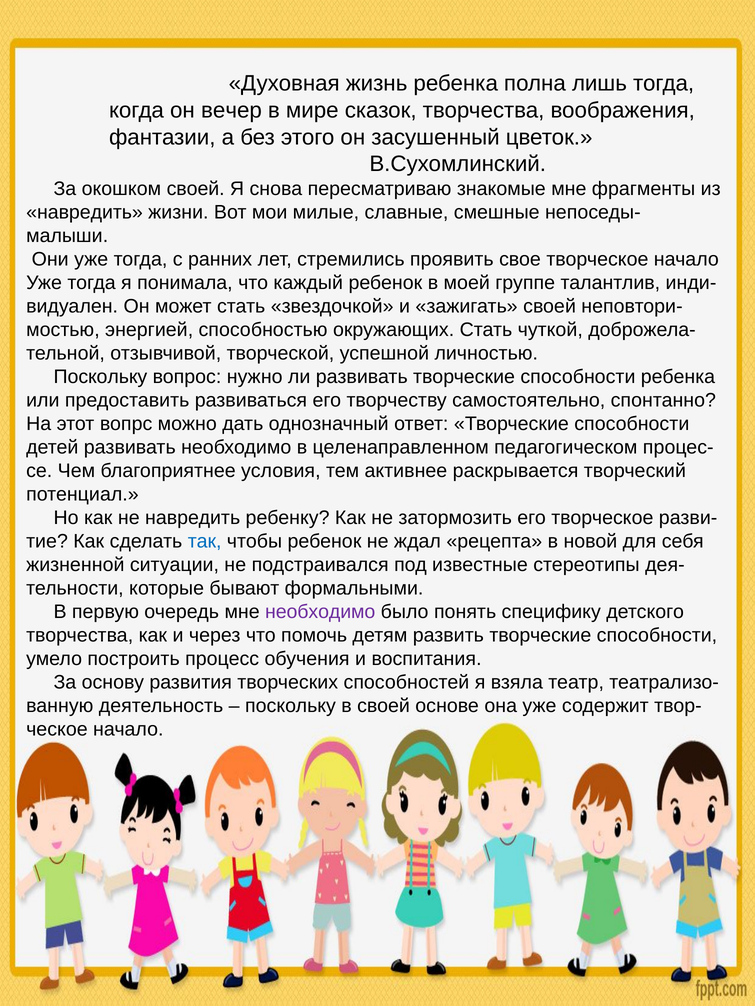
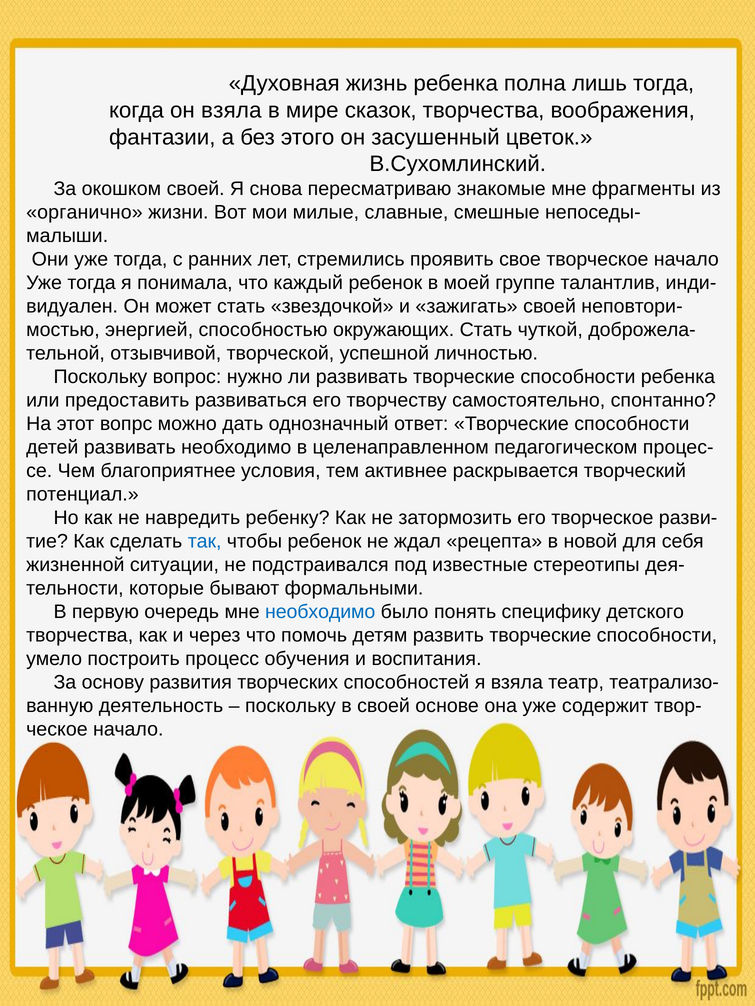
он вечер: вечер -> взяла
навредить at (85, 213): навредить -> органично
необходимо at (320, 612) colour: purple -> blue
